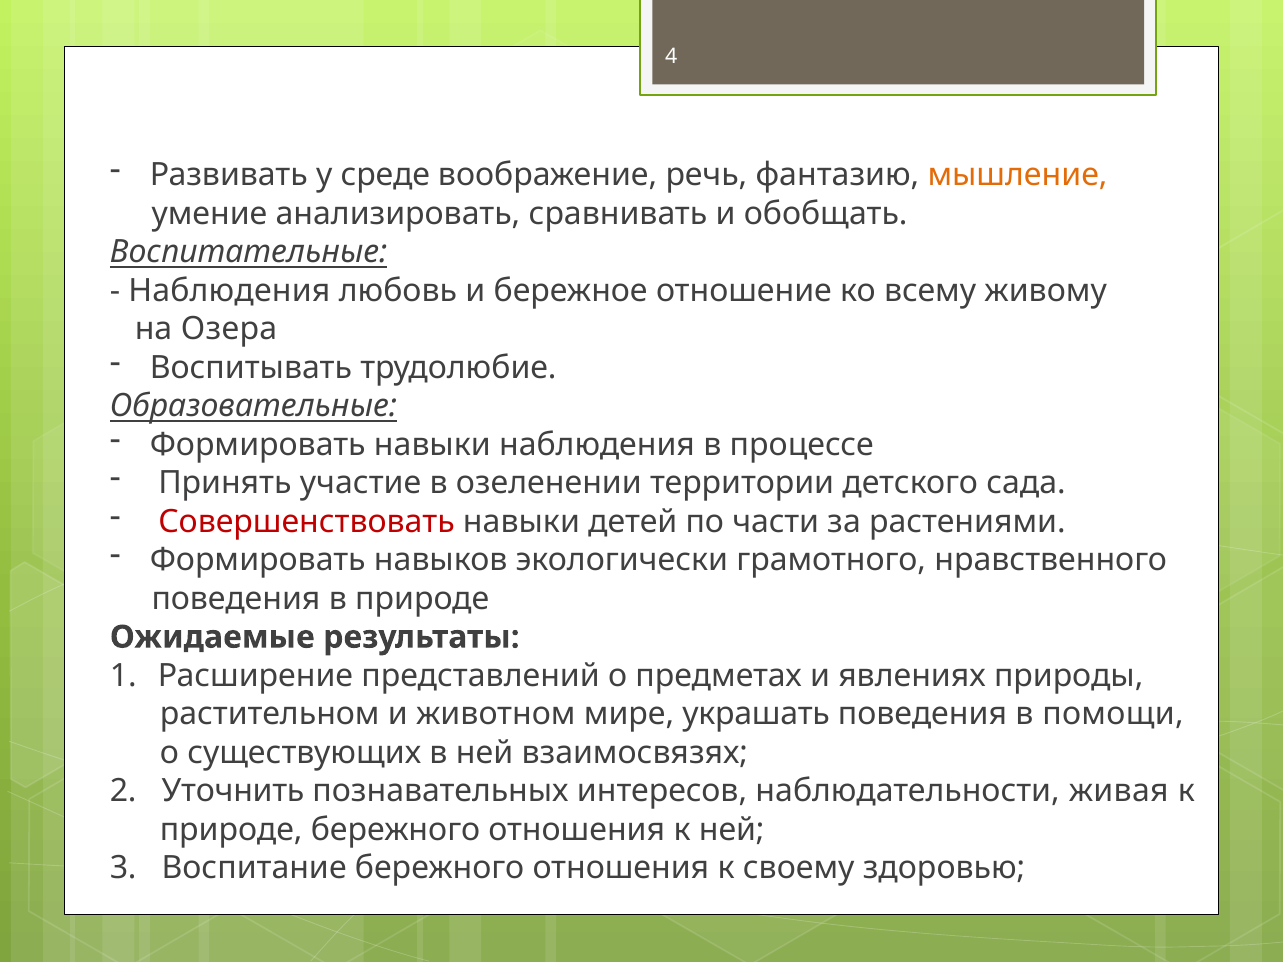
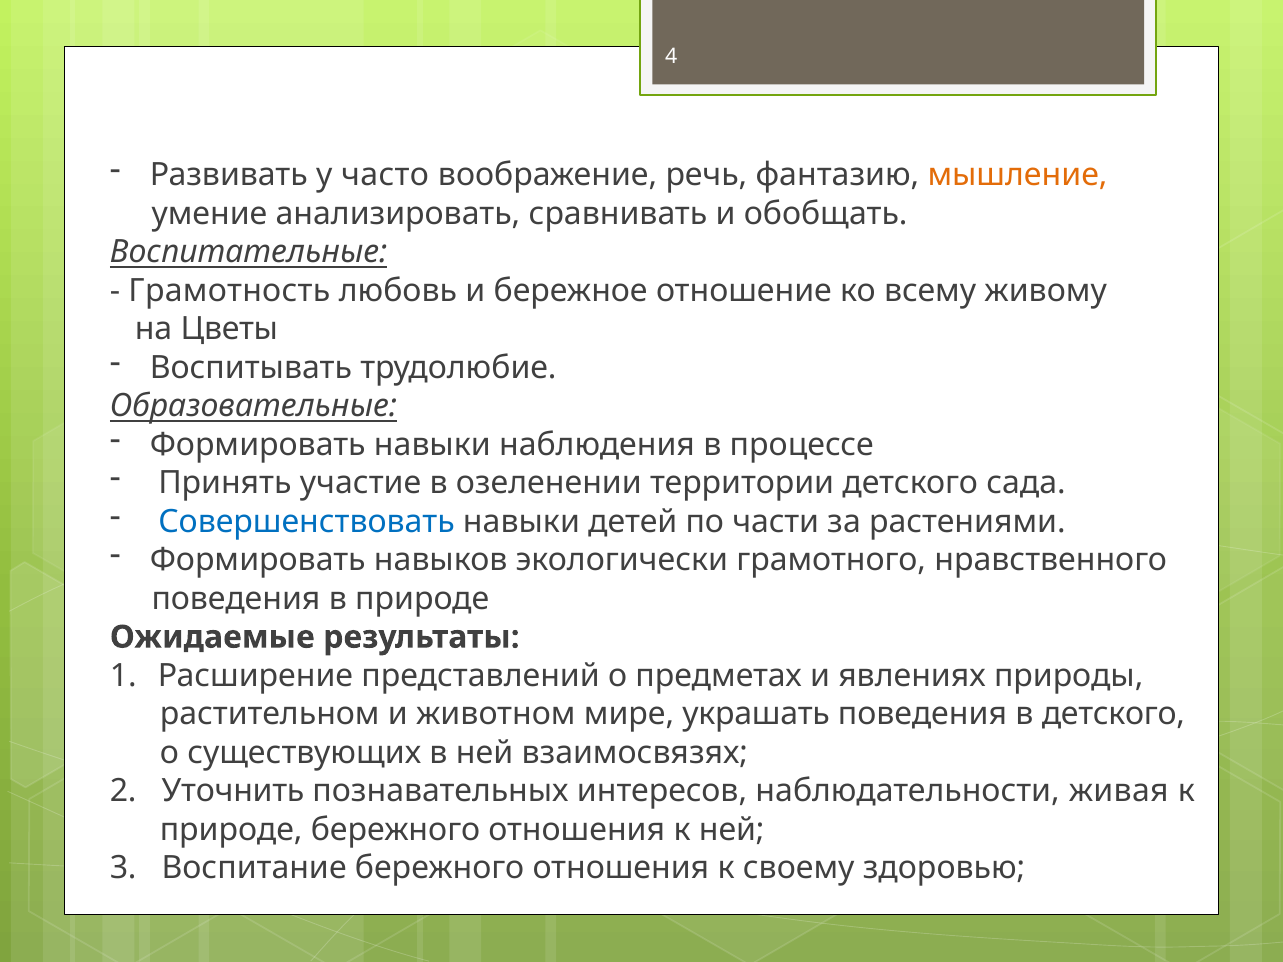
среде: среде -> часто
Наблюдения at (229, 291): Наблюдения -> Грамотность
Озера: Озера -> Цветы
Совершенствовать colour: red -> blue
в помощи: помощи -> детского
